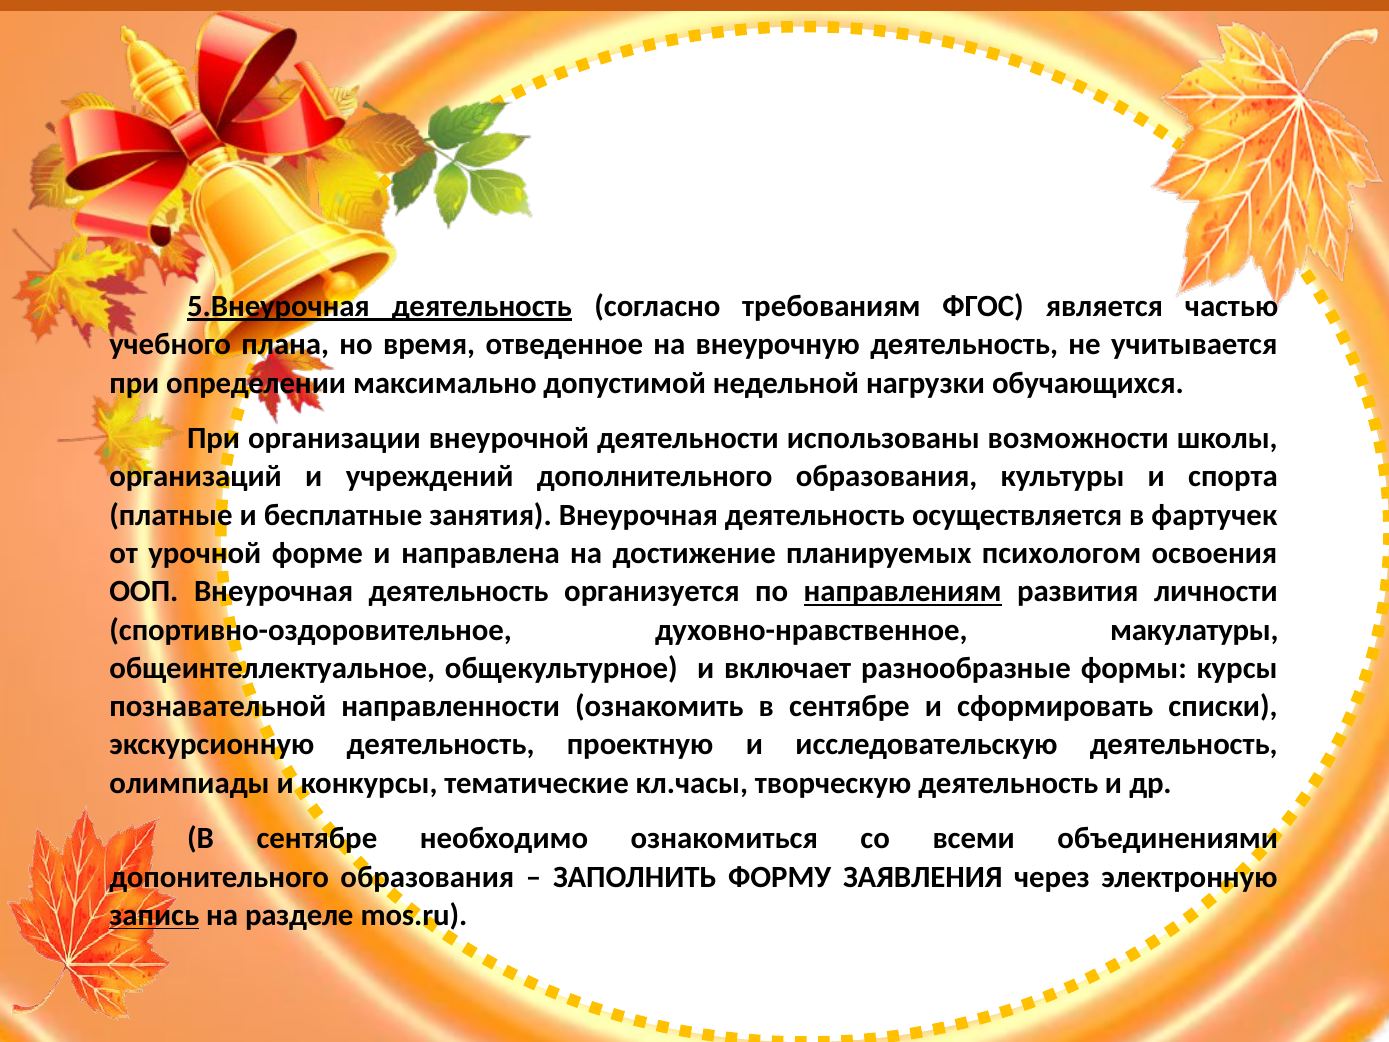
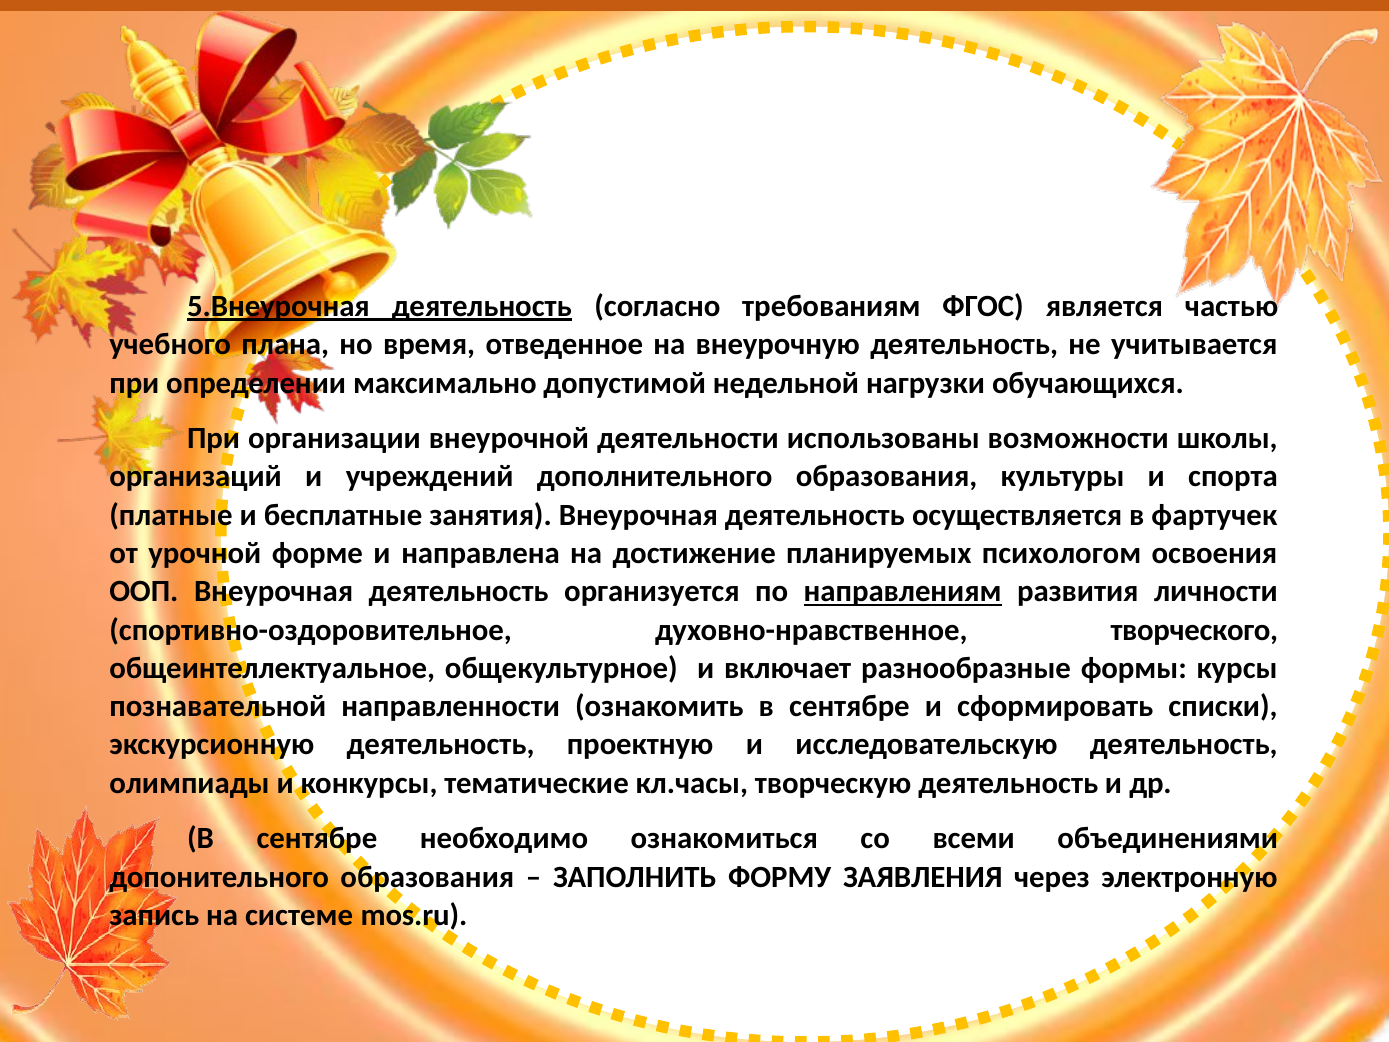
макулатуры: макулатуры -> творческого
запись underline: present -> none
разделе: разделе -> системе
